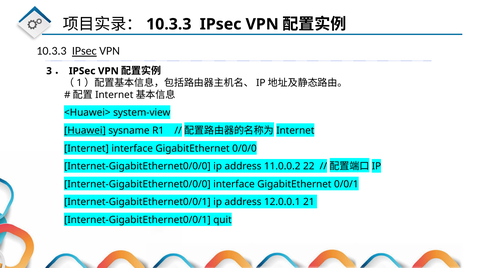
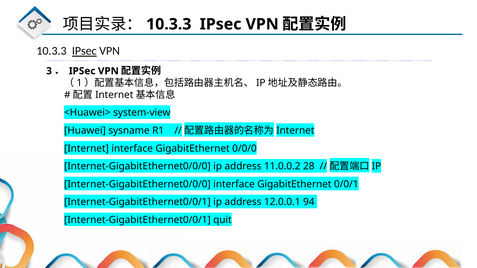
Huawei underline: present -> none
22: 22 -> 28
21: 21 -> 94
